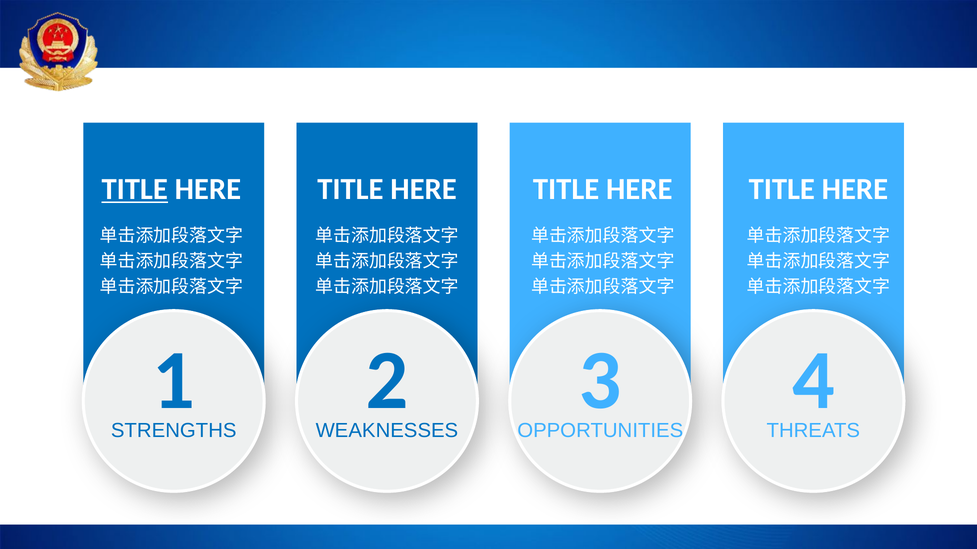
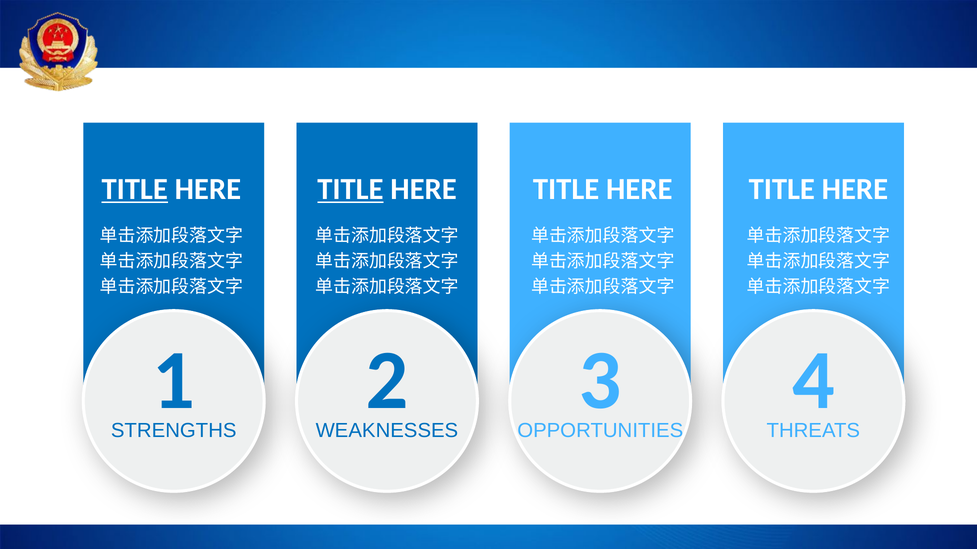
TITLE at (350, 189) underline: none -> present
